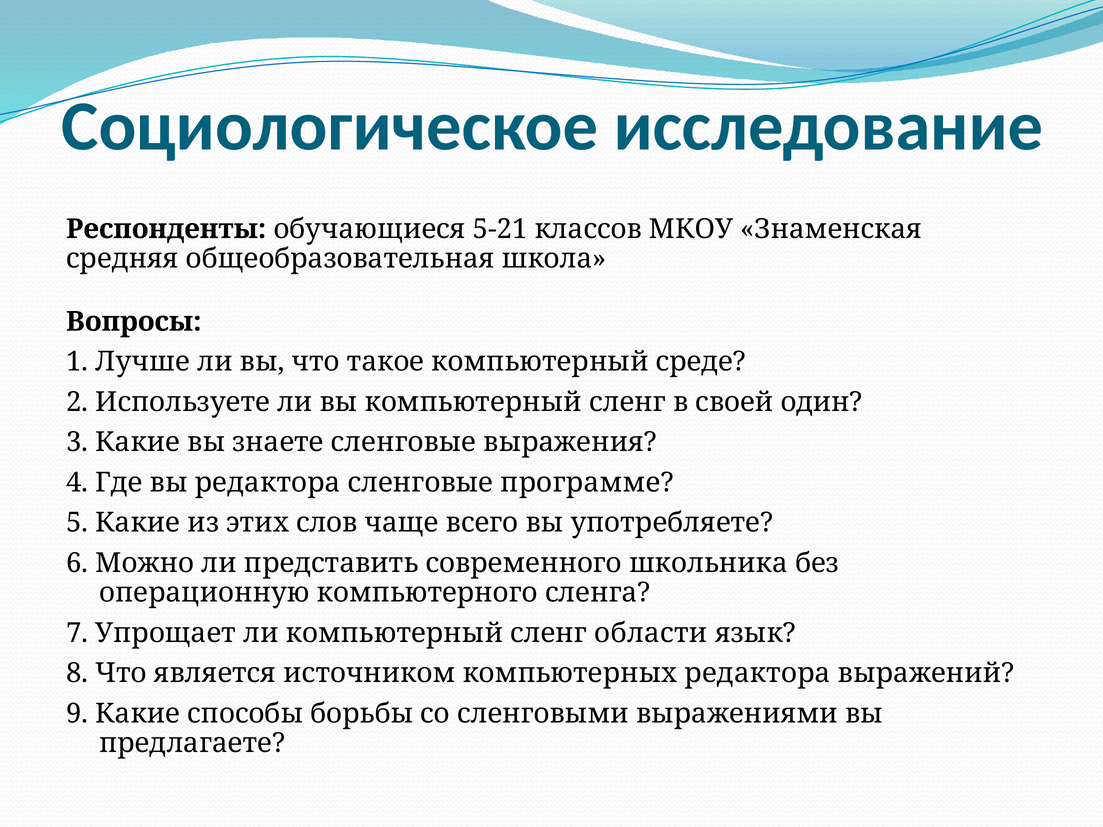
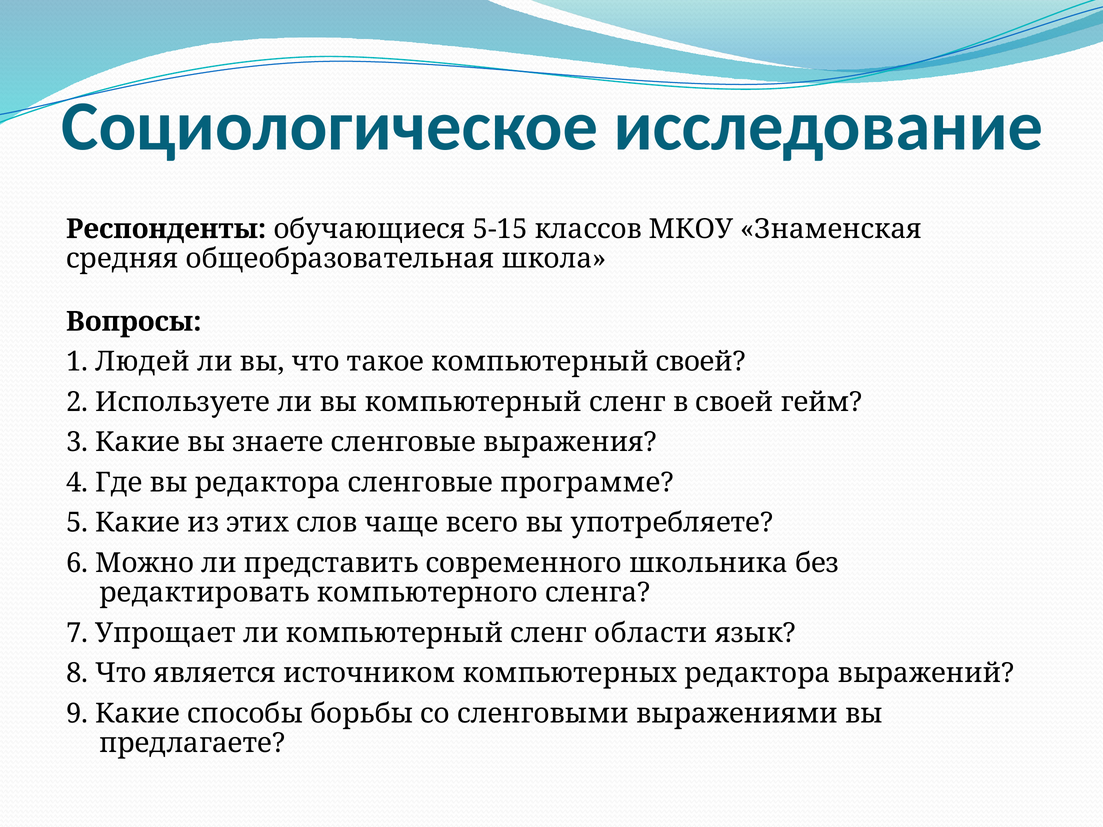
5-21: 5-21 -> 5-15
Лучше: Лучше -> Людей
компьютерный среде: среде -> своей
один: один -> гейм
операционную: операционную -> редактировать
